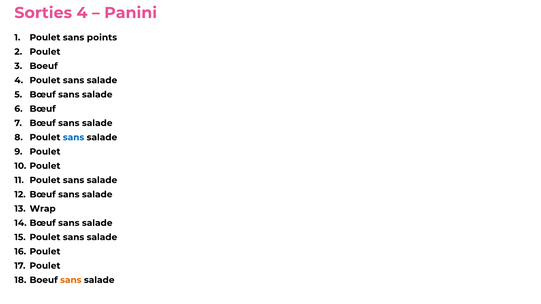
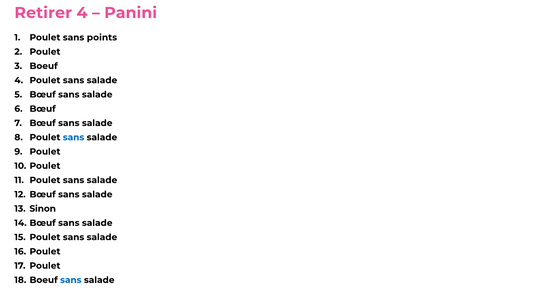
Sorties: Sorties -> Retirer
Wrap: Wrap -> Sinon
sans at (71, 280) colour: orange -> blue
